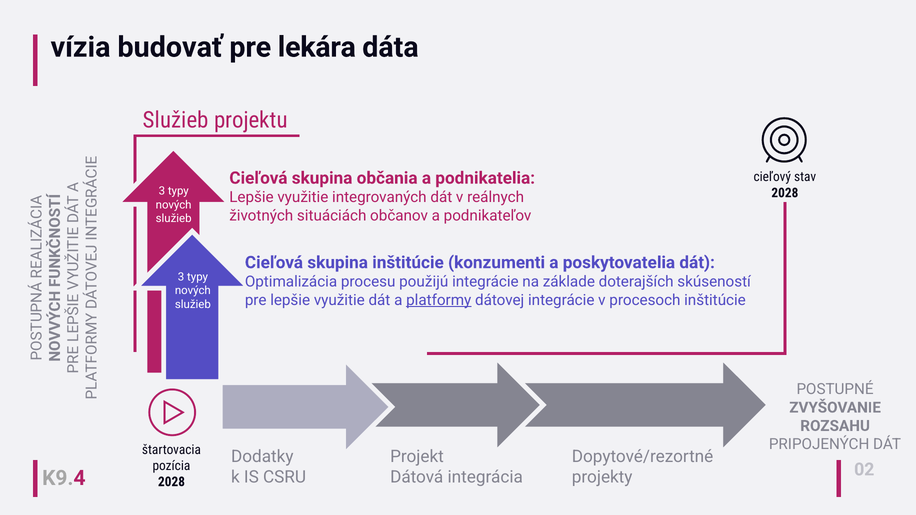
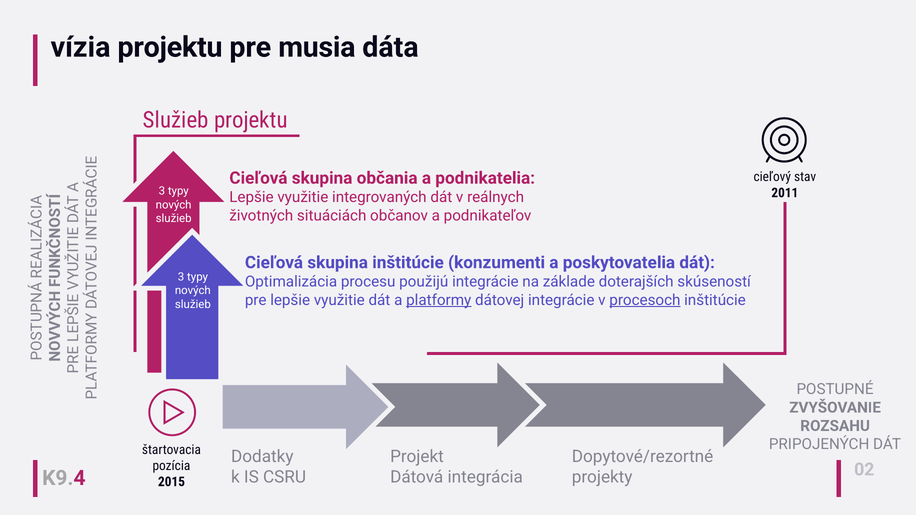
vízia budovať: budovať -> projektu
lekára: lekára -> musia
2028 at (785, 193): 2028 -> 2011
procesoch underline: none -> present
2028 at (171, 482): 2028 -> 2015
